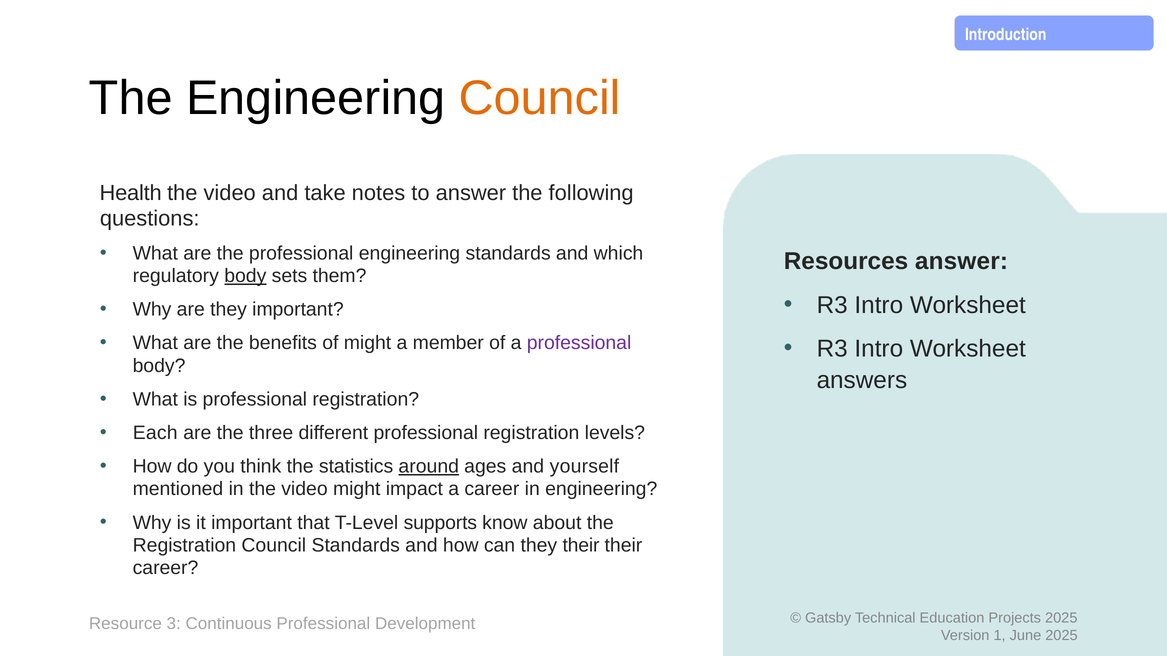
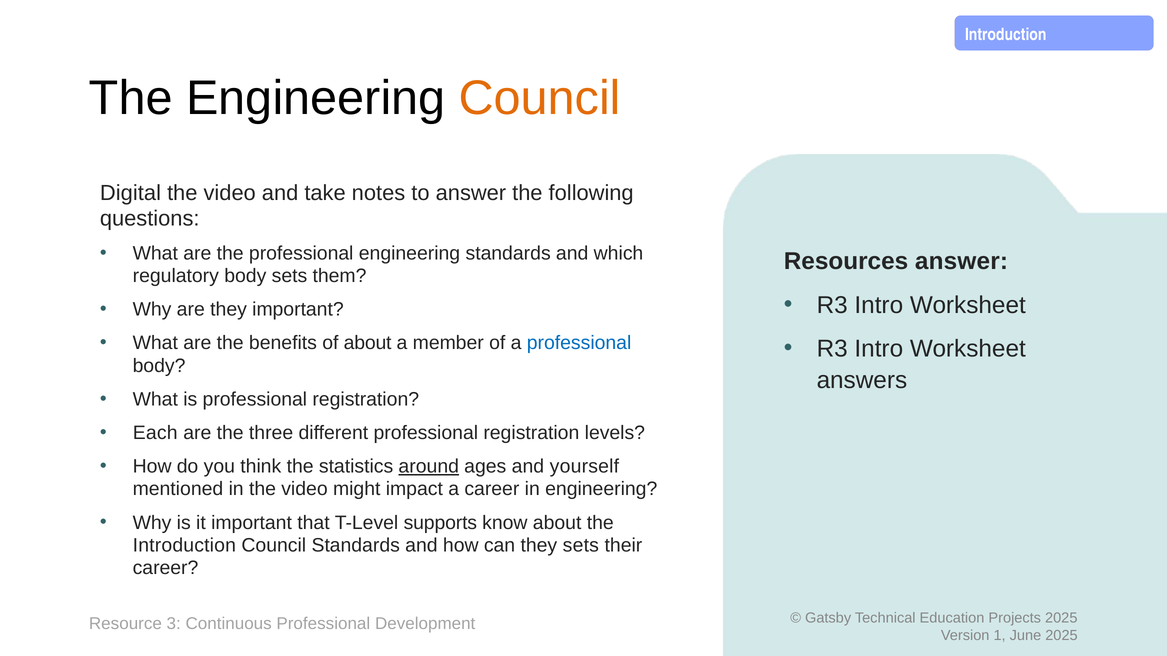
Health: Health -> Digital
body at (245, 276) underline: present -> none
of might: might -> about
professional at (579, 343) colour: purple -> blue
Registration at (184, 546): Registration -> Introduction
they their: their -> sets
